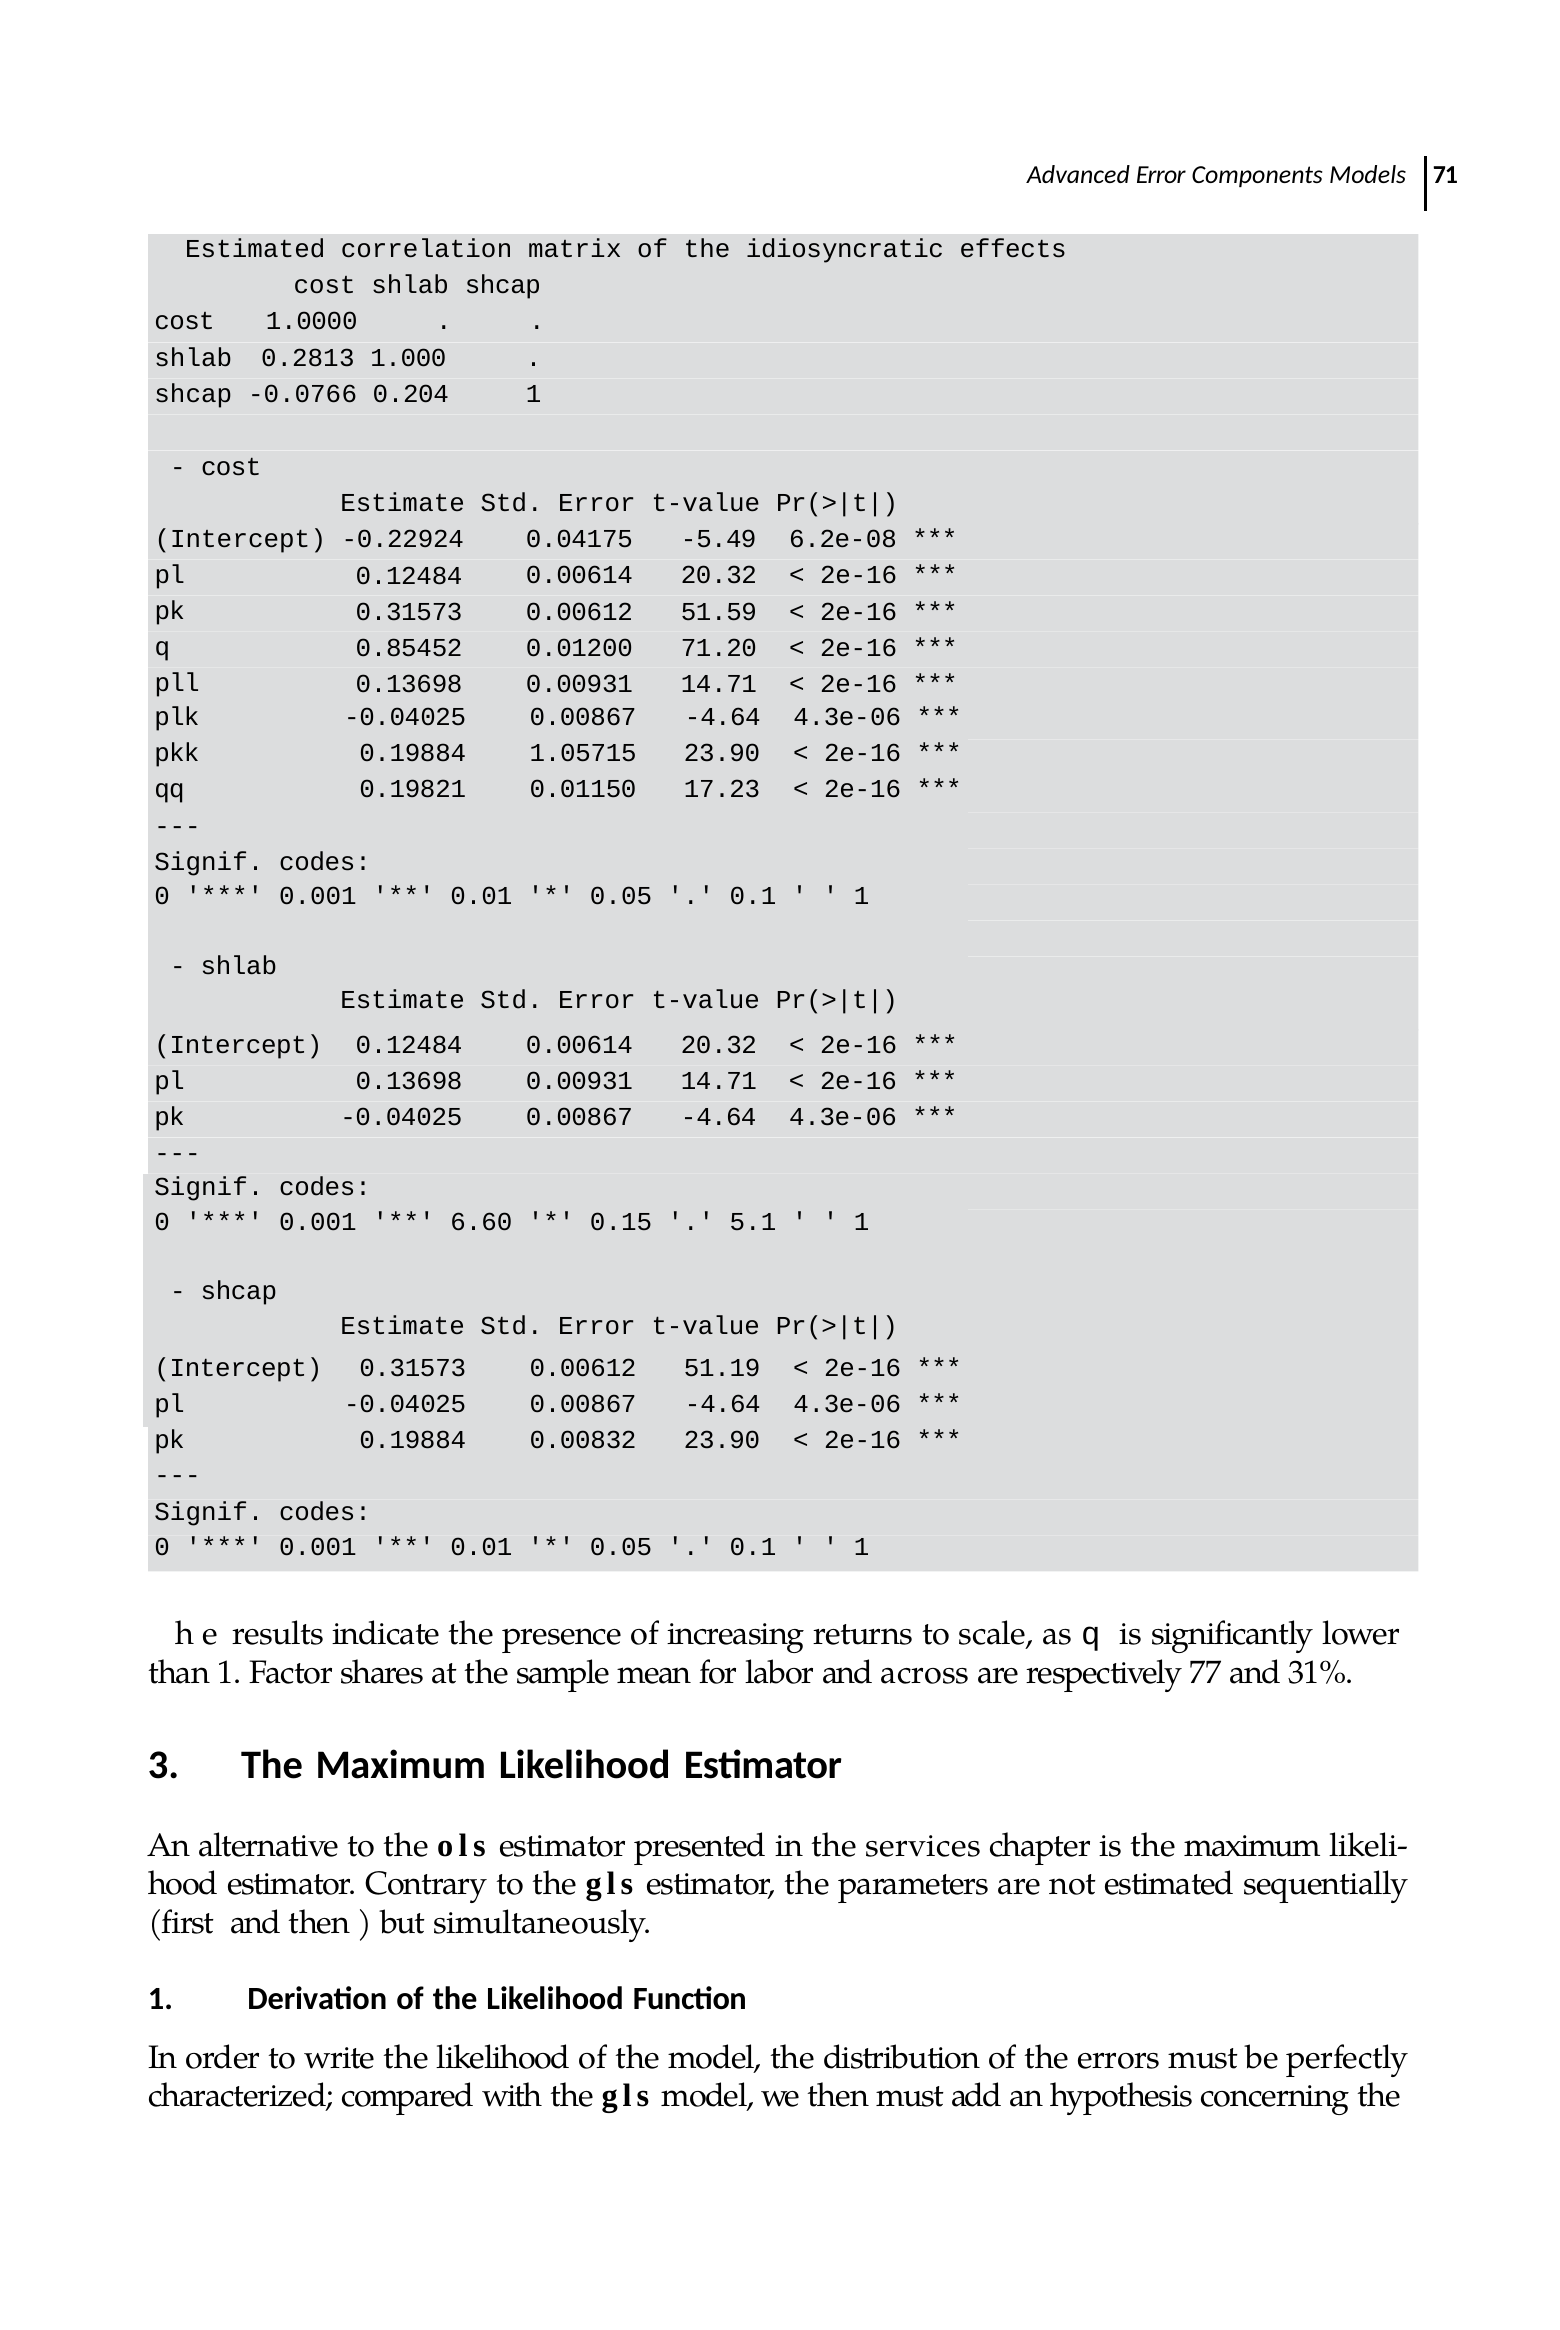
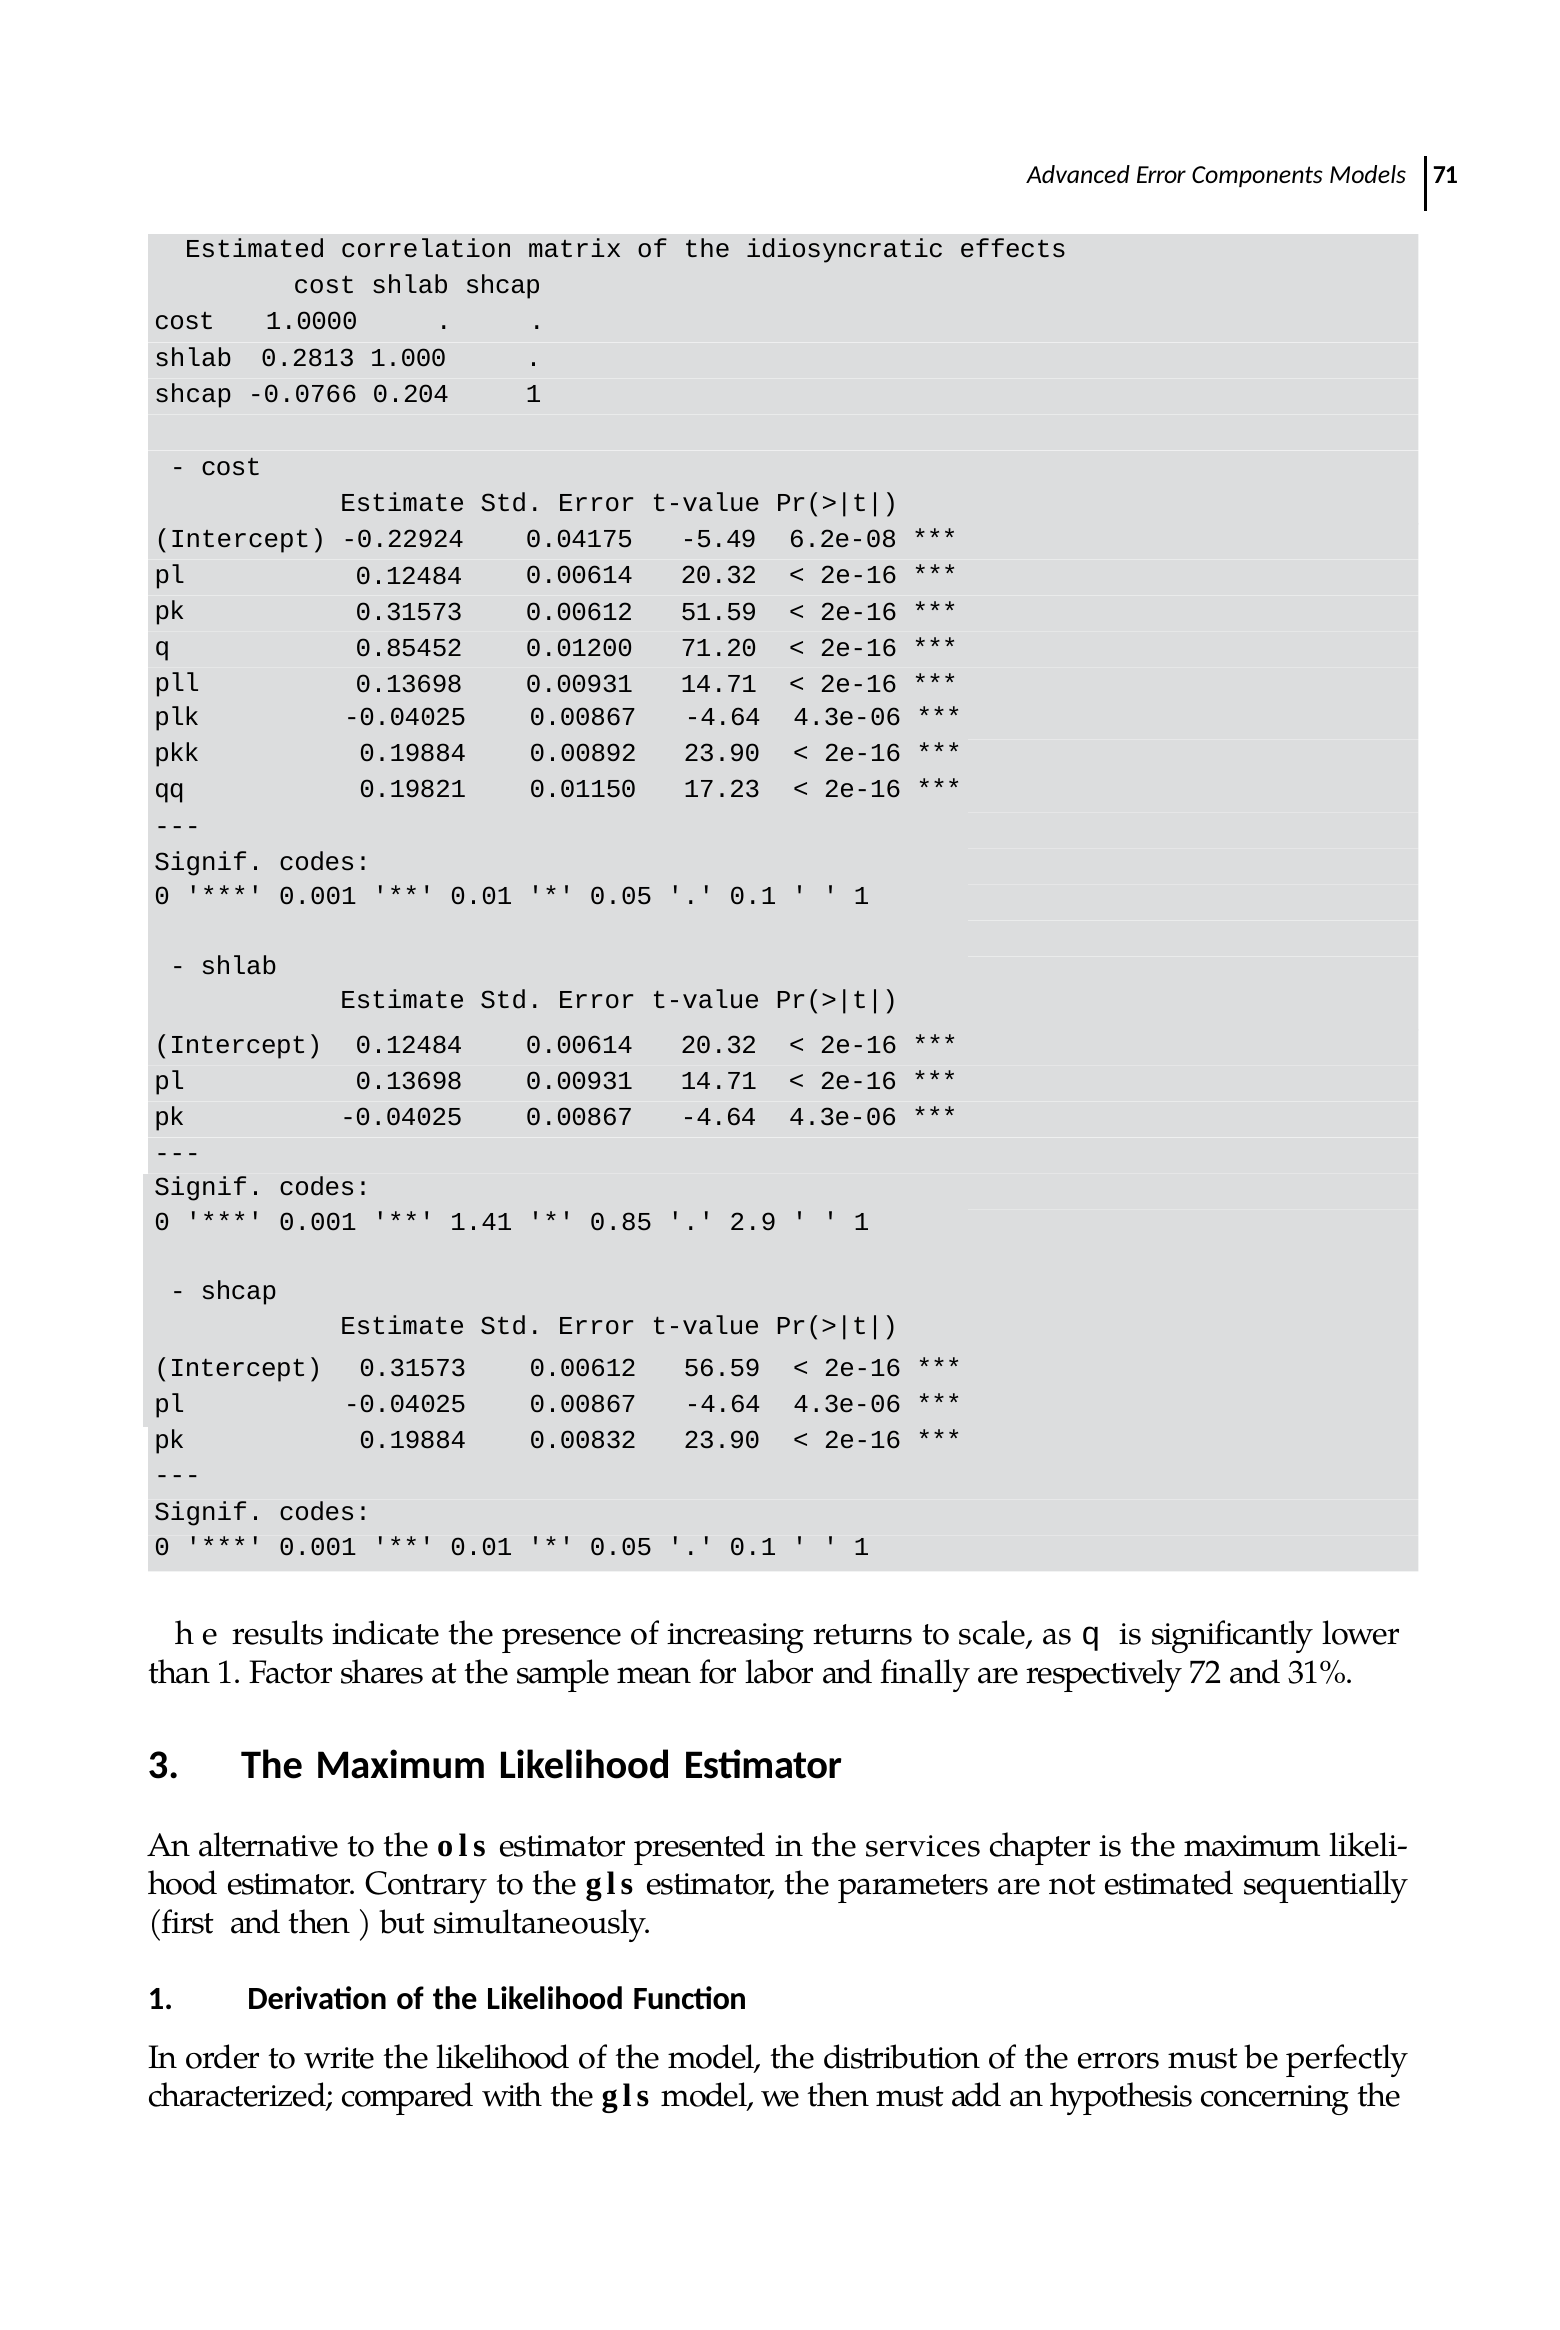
1.05715: 1.05715 -> 0.00892
6.60: 6.60 -> 1.41
0.15: 0.15 -> 0.85
5.1: 5.1 -> 2.9
51.19: 51.19 -> 56.59
across: across -> ﬁnally
77: 77 -> 72
